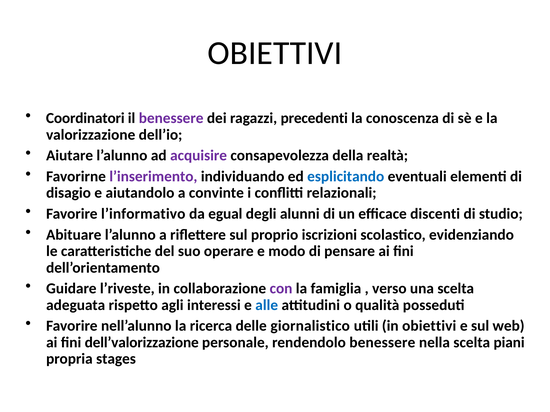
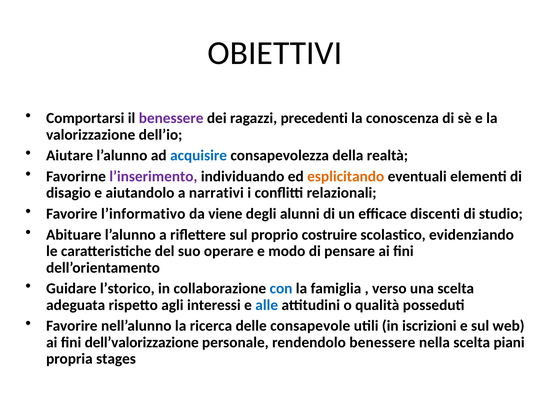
Coordinatori: Coordinatori -> Comportarsi
acquisire colour: purple -> blue
esplicitando colour: blue -> orange
convinte: convinte -> narrativi
egual: egual -> viene
iscrizioni: iscrizioni -> costruire
l’riveste: l’riveste -> l’storico
con colour: purple -> blue
giornalistico: giornalistico -> consapevole
in obiettivi: obiettivi -> iscrizioni
